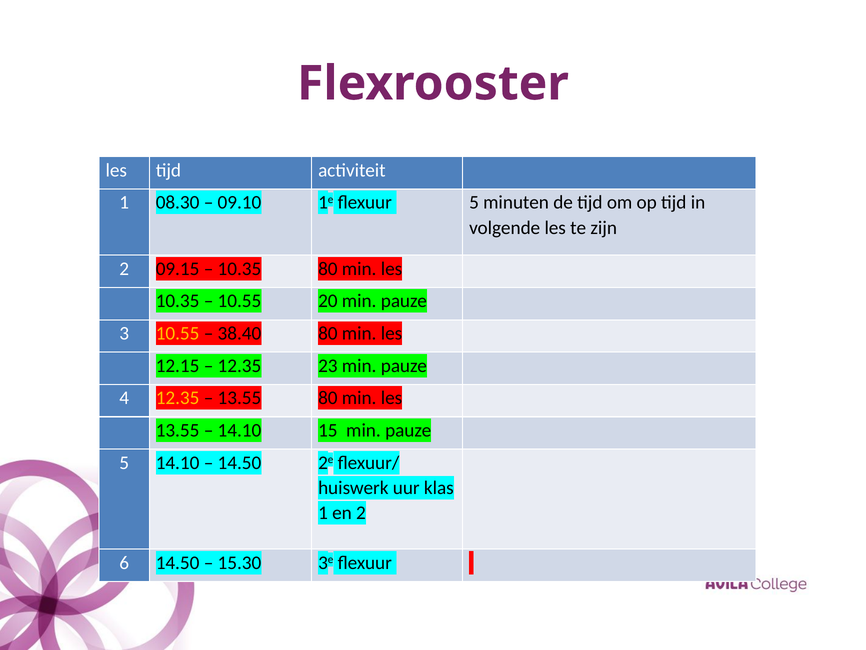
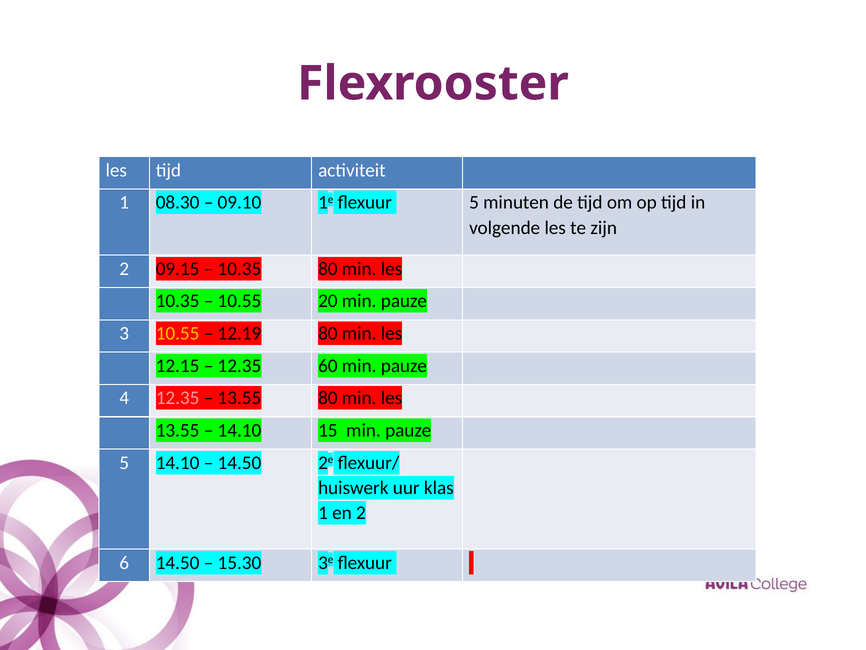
38.40: 38.40 -> 12.19
23: 23 -> 60
12.35 at (178, 398) colour: yellow -> pink
